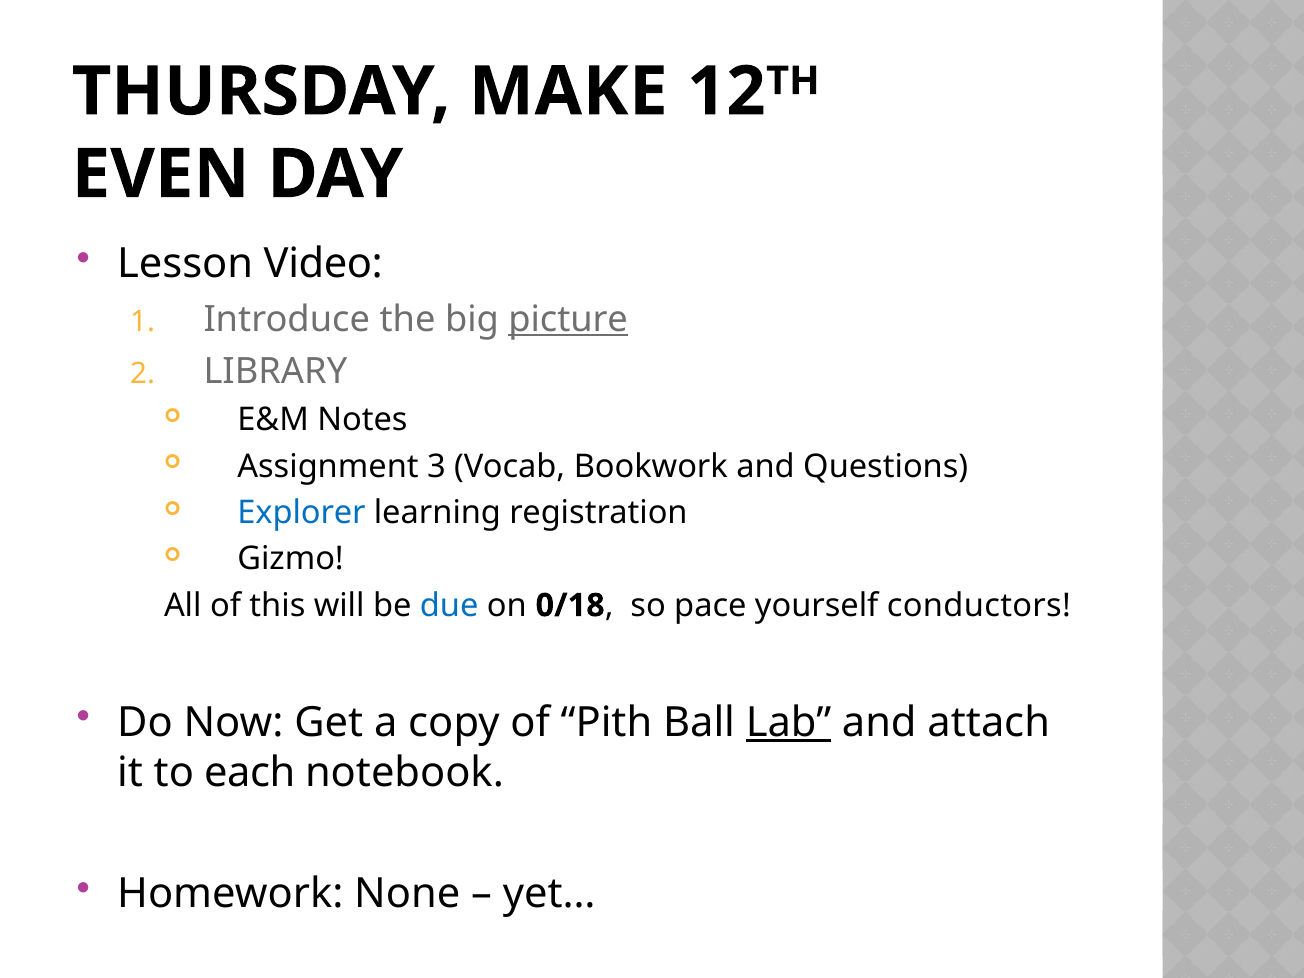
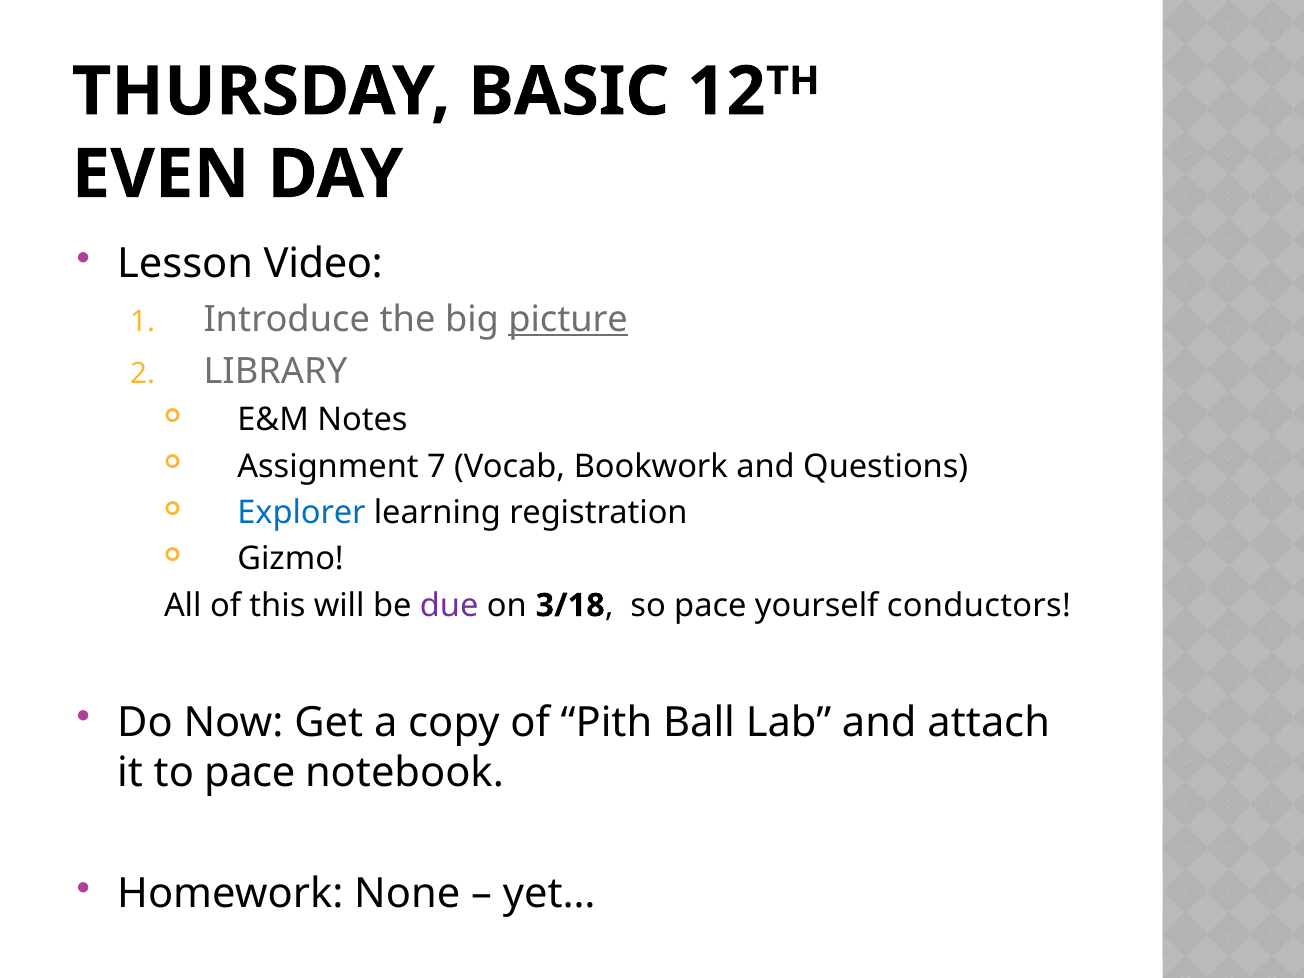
MAKE: MAKE -> BASIC
3: 3 -> 7
due colour: blue -> purple
0/18: 0/18 -> 3/18
Lab underline: present -> none
to each: each -> pace
